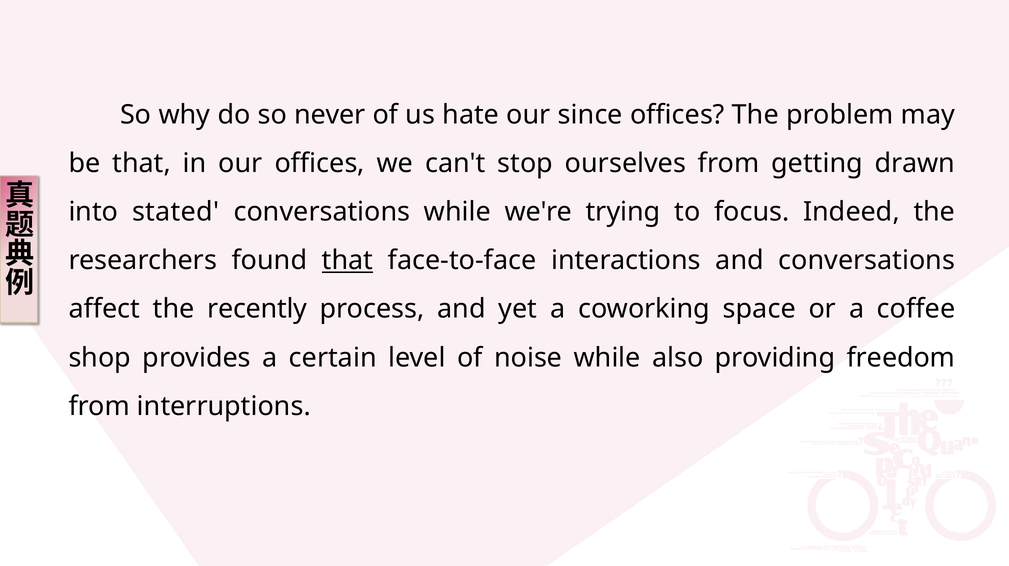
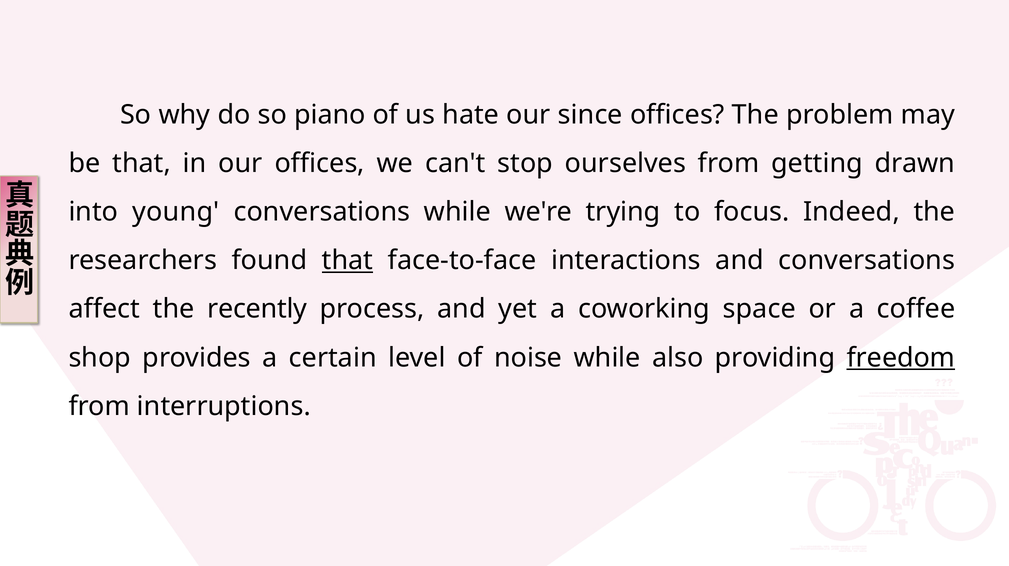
never: never -> piano
stated: stated -> young
freedom underline: none -> present
